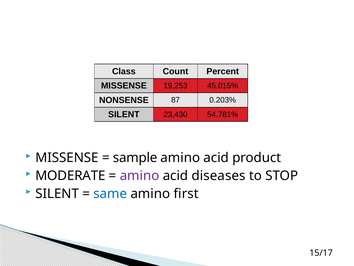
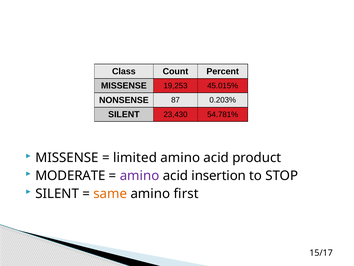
sample: sample -> limited
diseases: diseases -> insertion
same colour: blue -> orange
